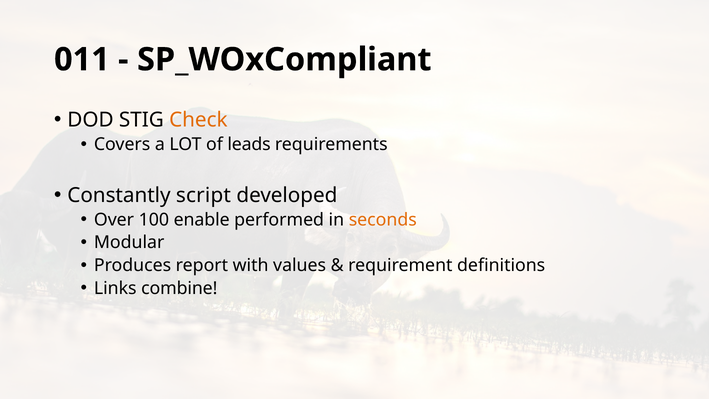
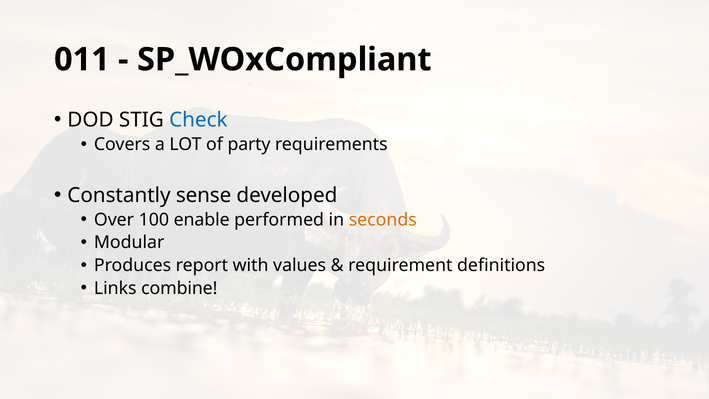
Check colour: orange -> blue
leads: leads -> party
script: script -> sense
